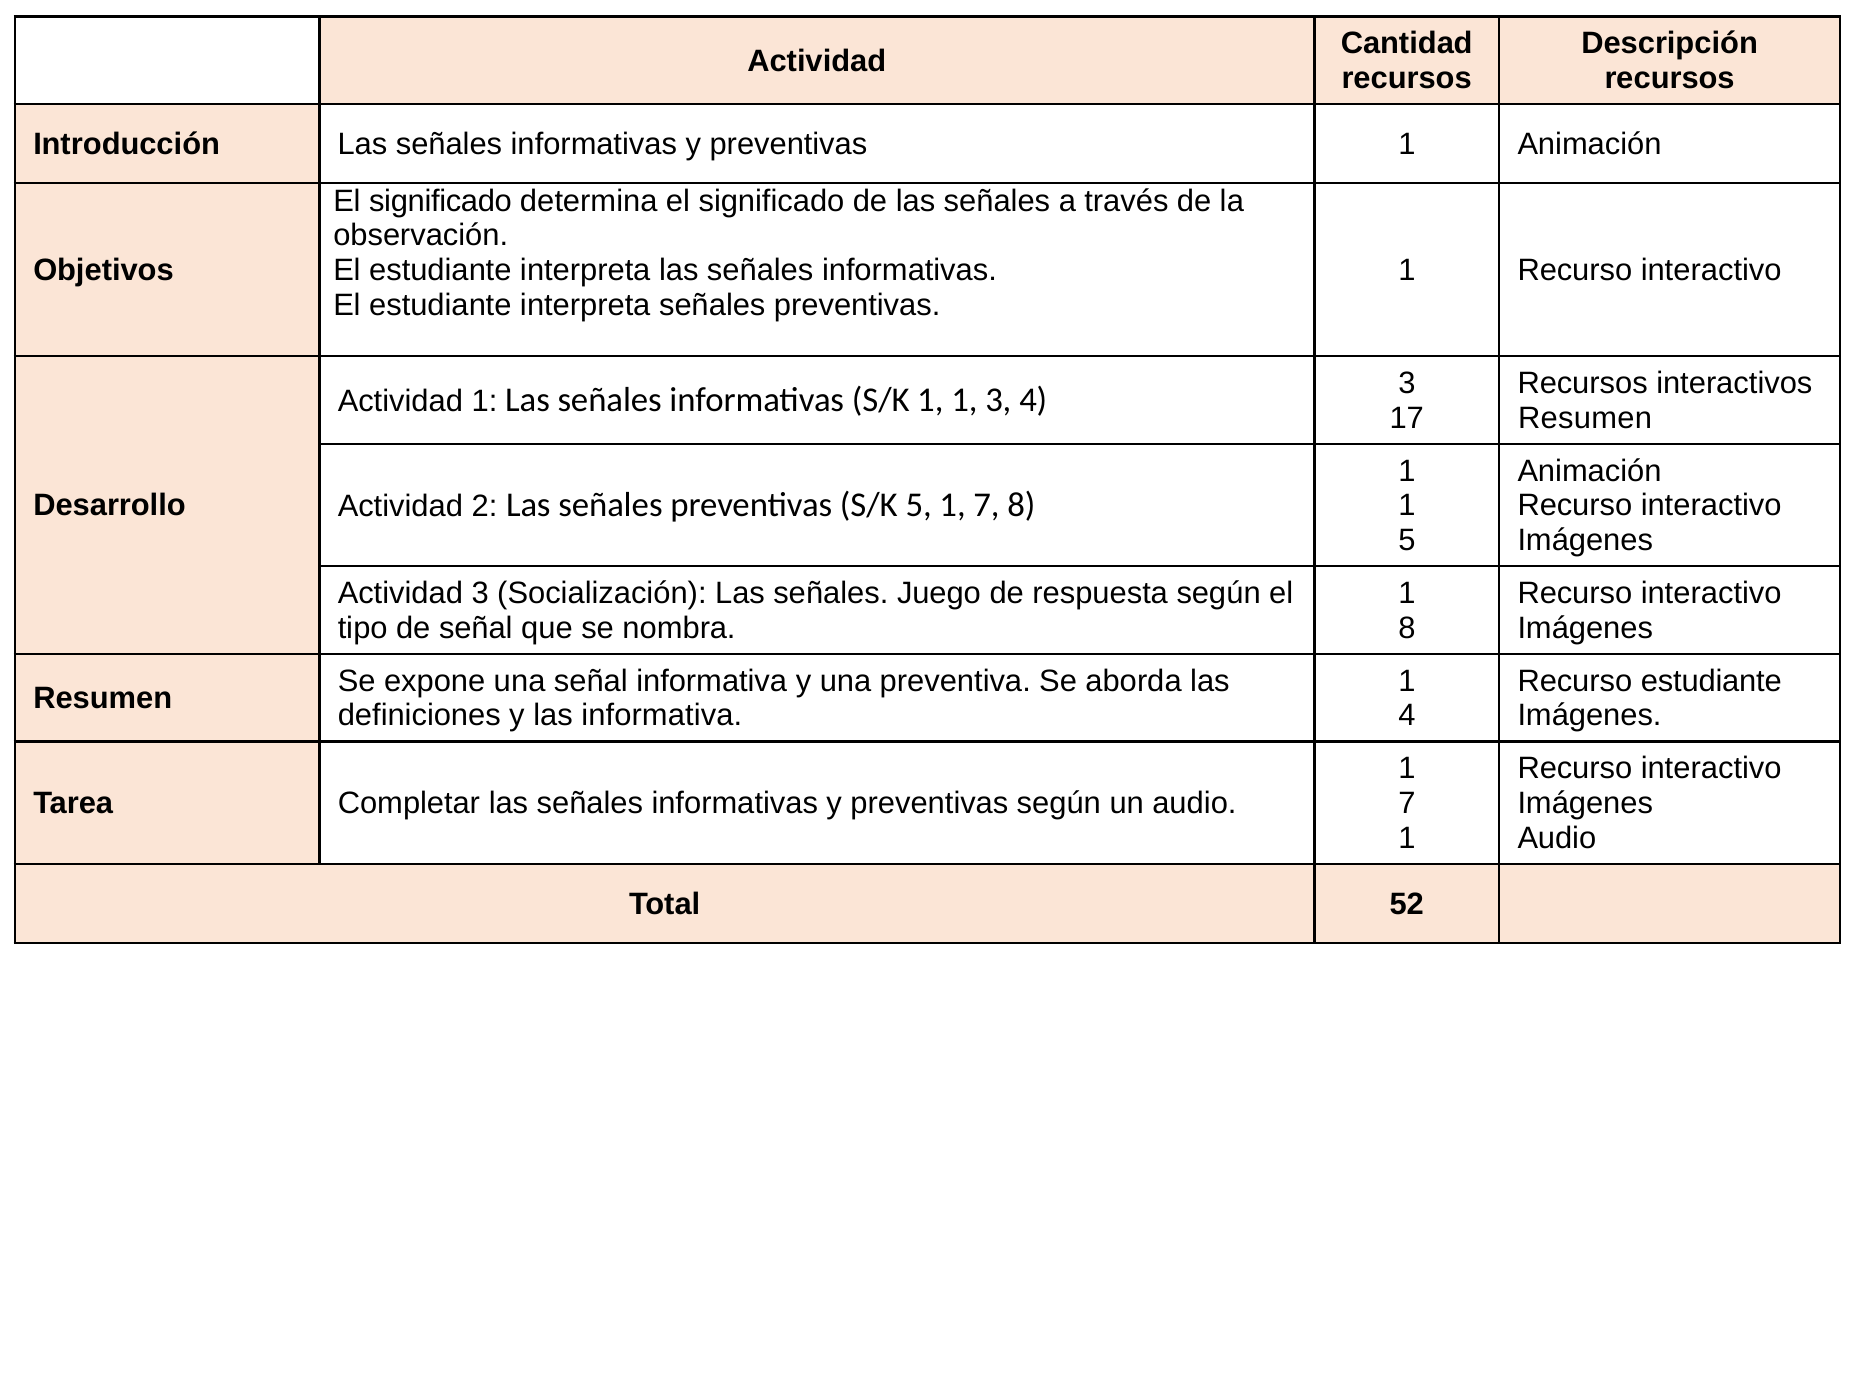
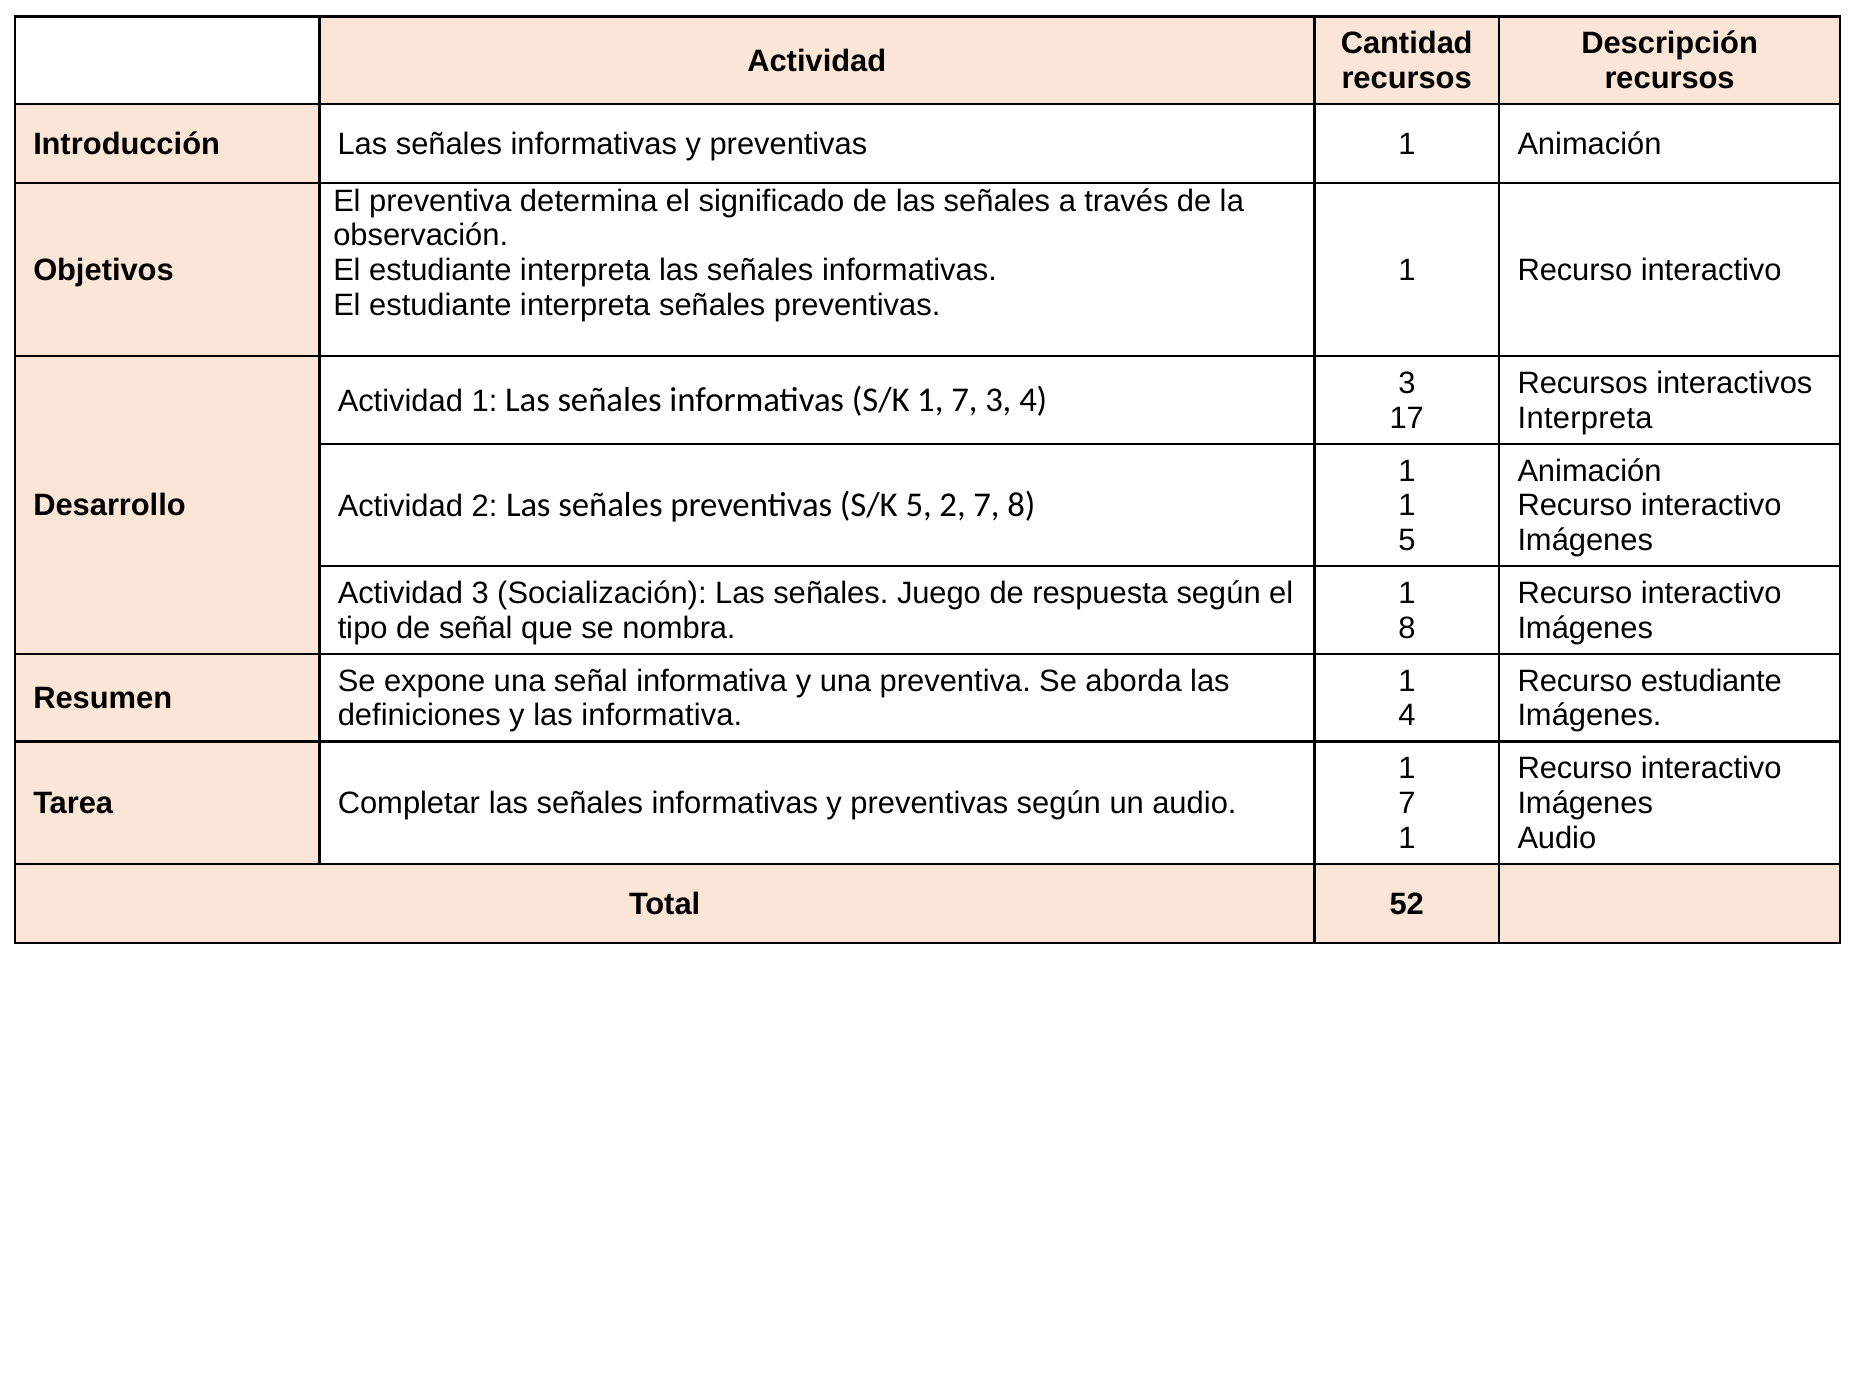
significado at (441, 201): significado -> preventiva
S/K 1 1: 1 -> 7
Resumen at (1585, 418): Resumen -> Interpreta
5 1: 1 -> 2
